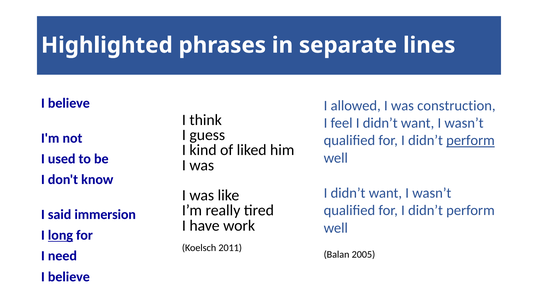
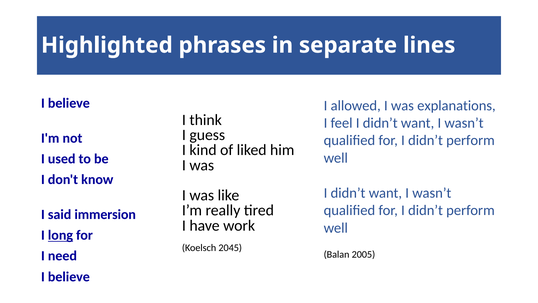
construction: construction -> explanations
perform at (470, 140) underline: present -> none
2011: 2011 -> 2045
